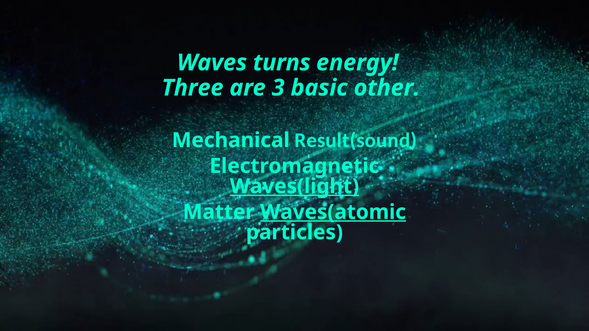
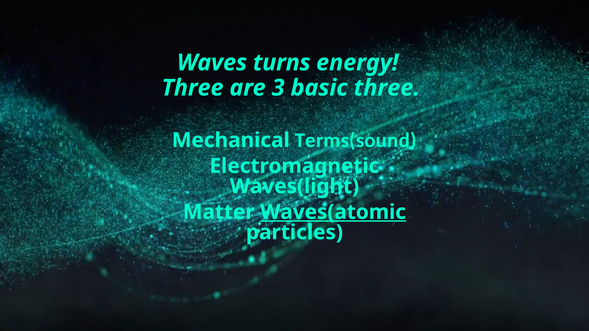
basic other: other -> three
Result(sound: Result(sound -> Terms(sound
Waves(light underline: present -> none
